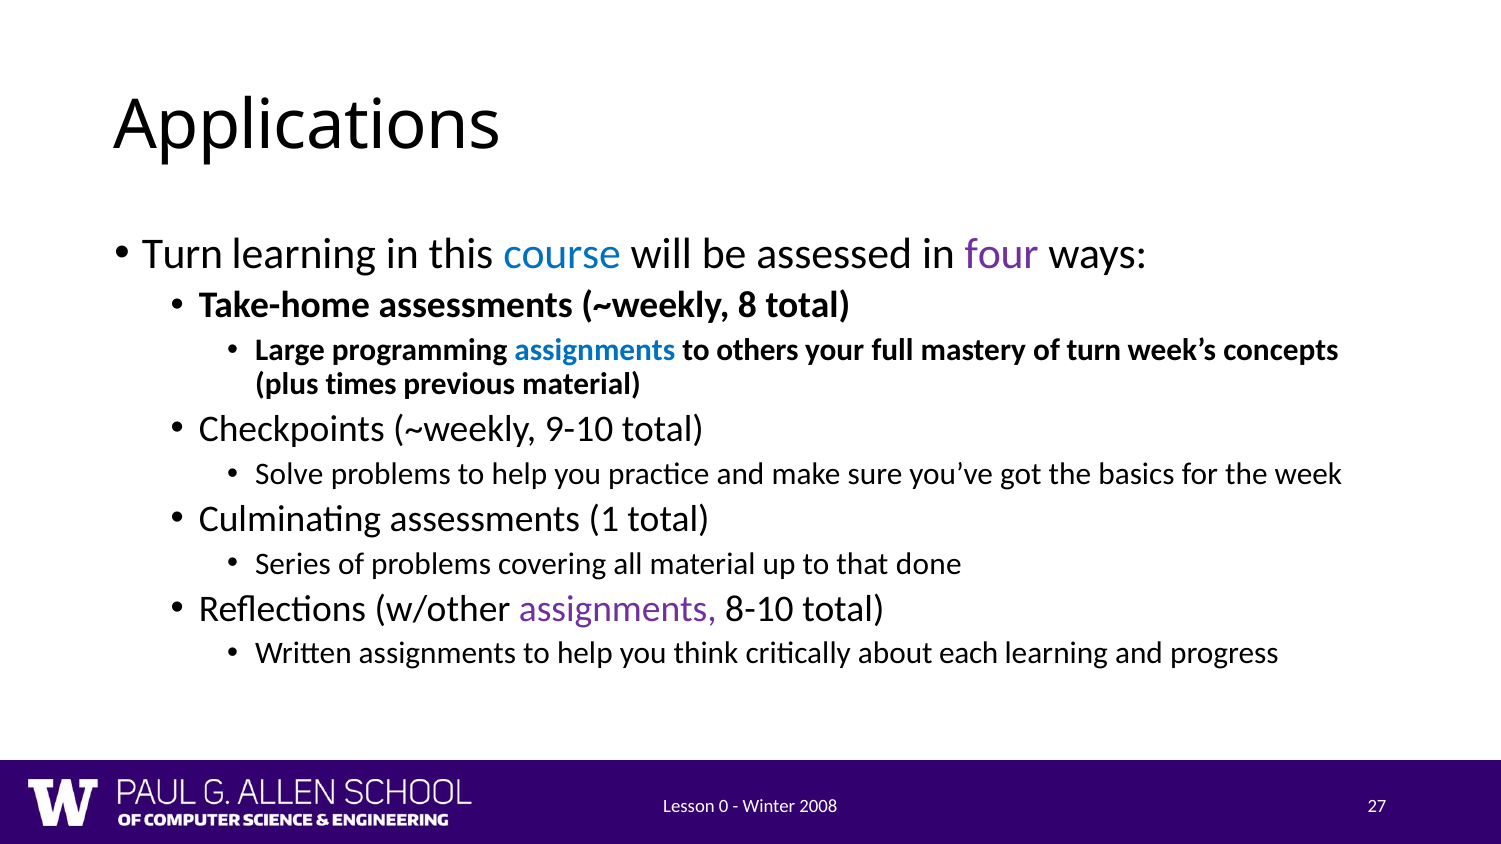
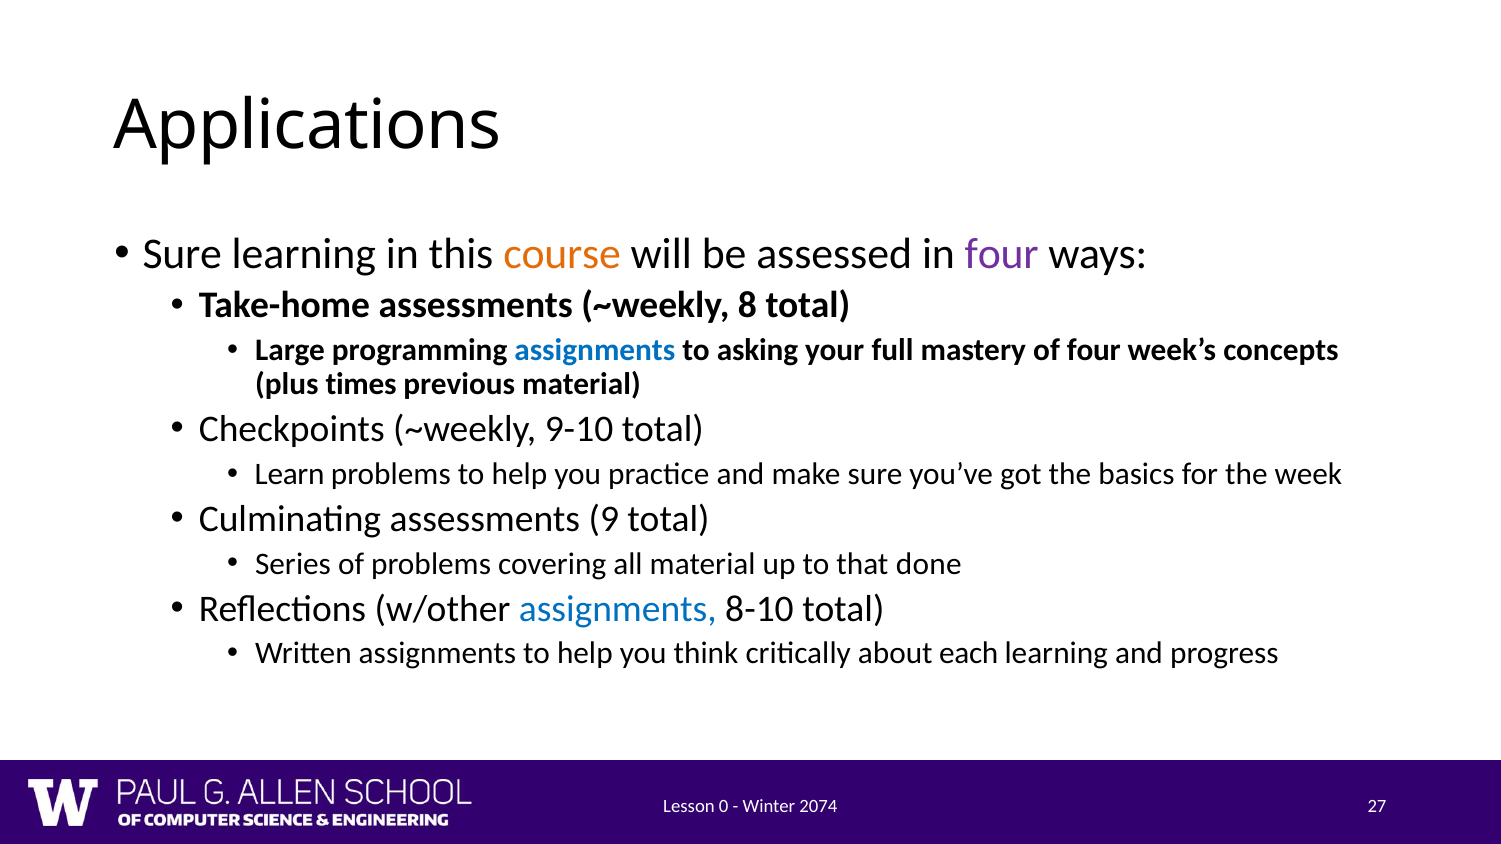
Turn at (182, 254): Turn -> Sure
course colour: blue -> orange
others: others -> asking
of turn: turn -> four
Solve: Solve -> Learn
1: 1 -> 9
assignments at (618, 609) colour: purple -> blue
2008: 2008 -> 2074
